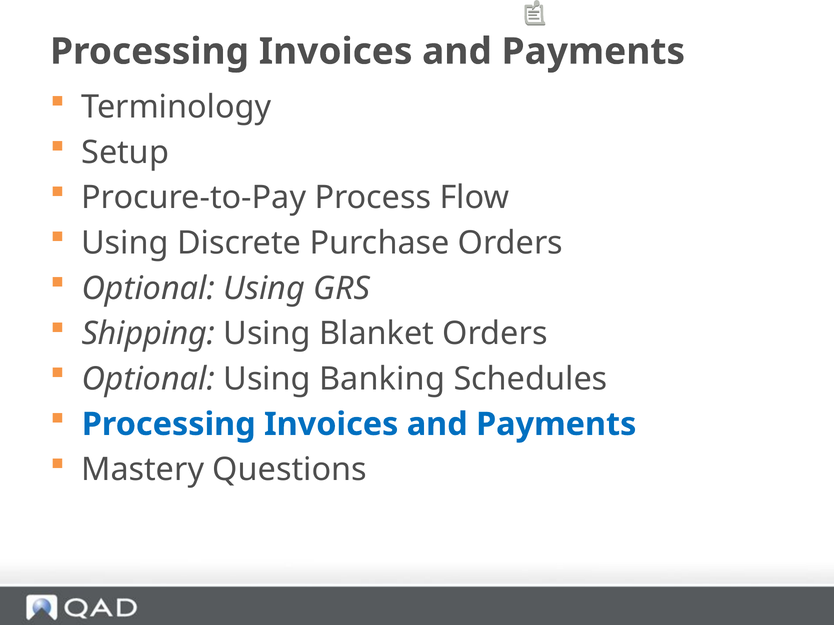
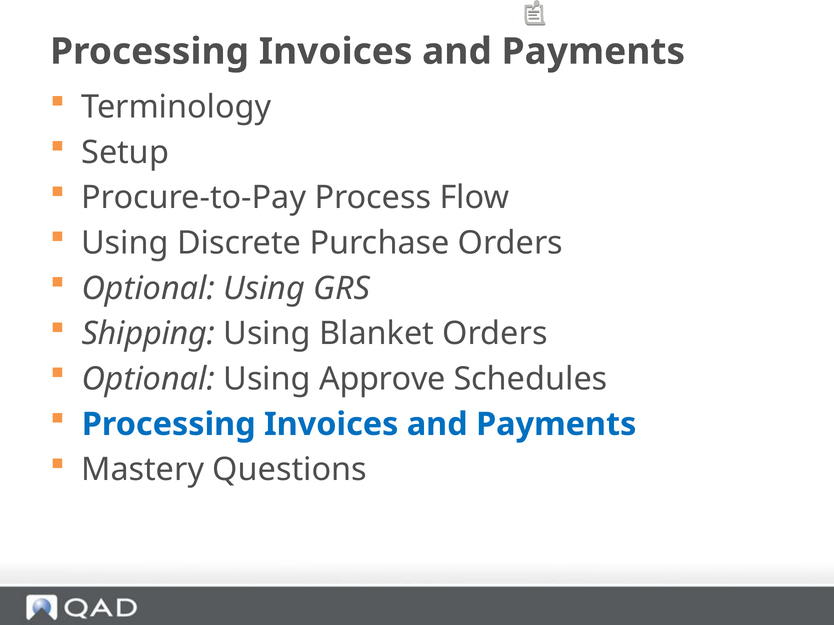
Banking: Banking -> Approve
